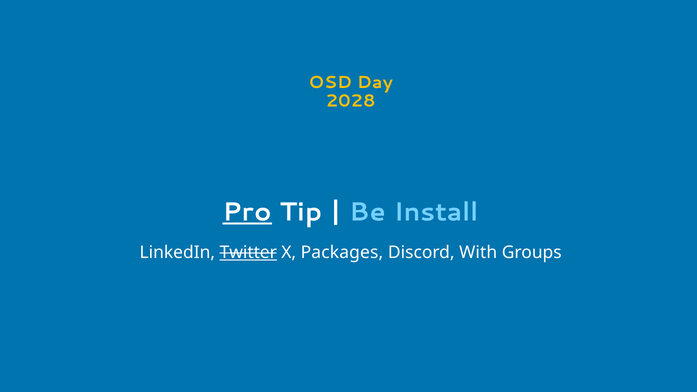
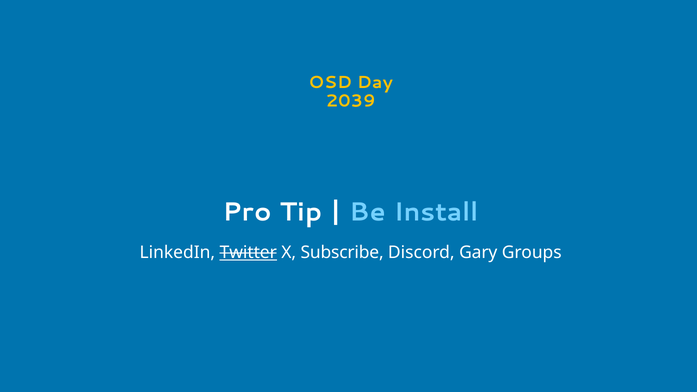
2028: 2028 -> 2039
Pro underline: present -> none
Packages: Packages -> Subscribe
With: With -> Gary
